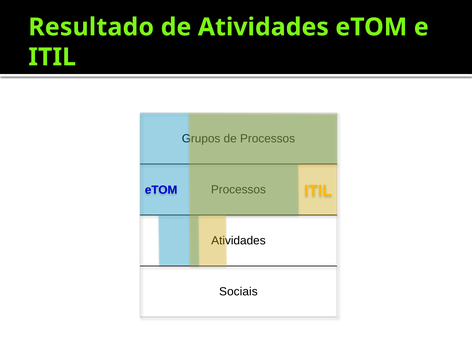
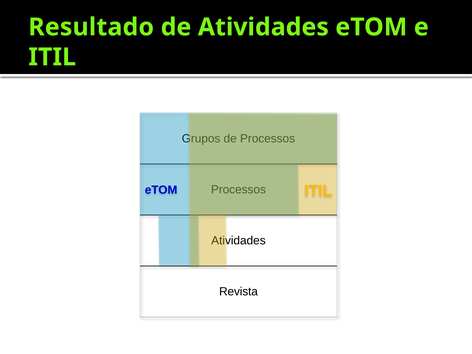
Sociais: Sociais -> Revista
